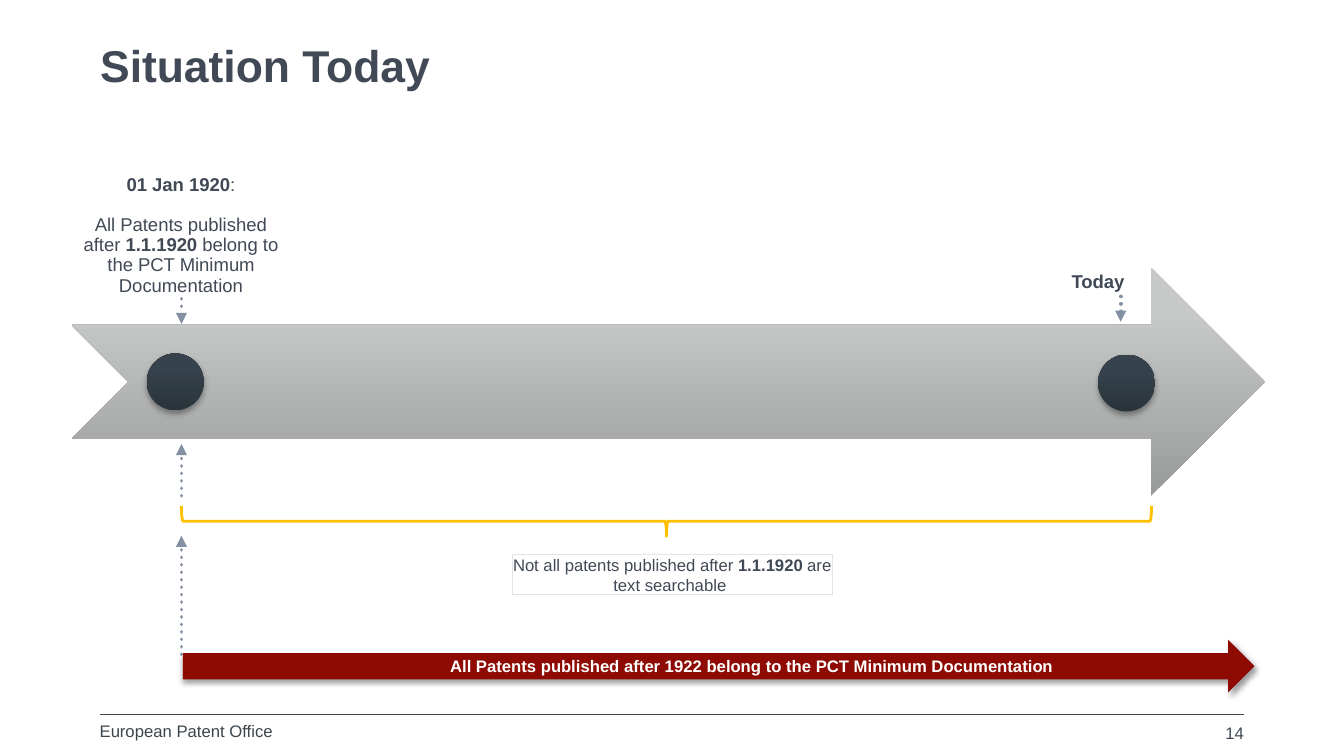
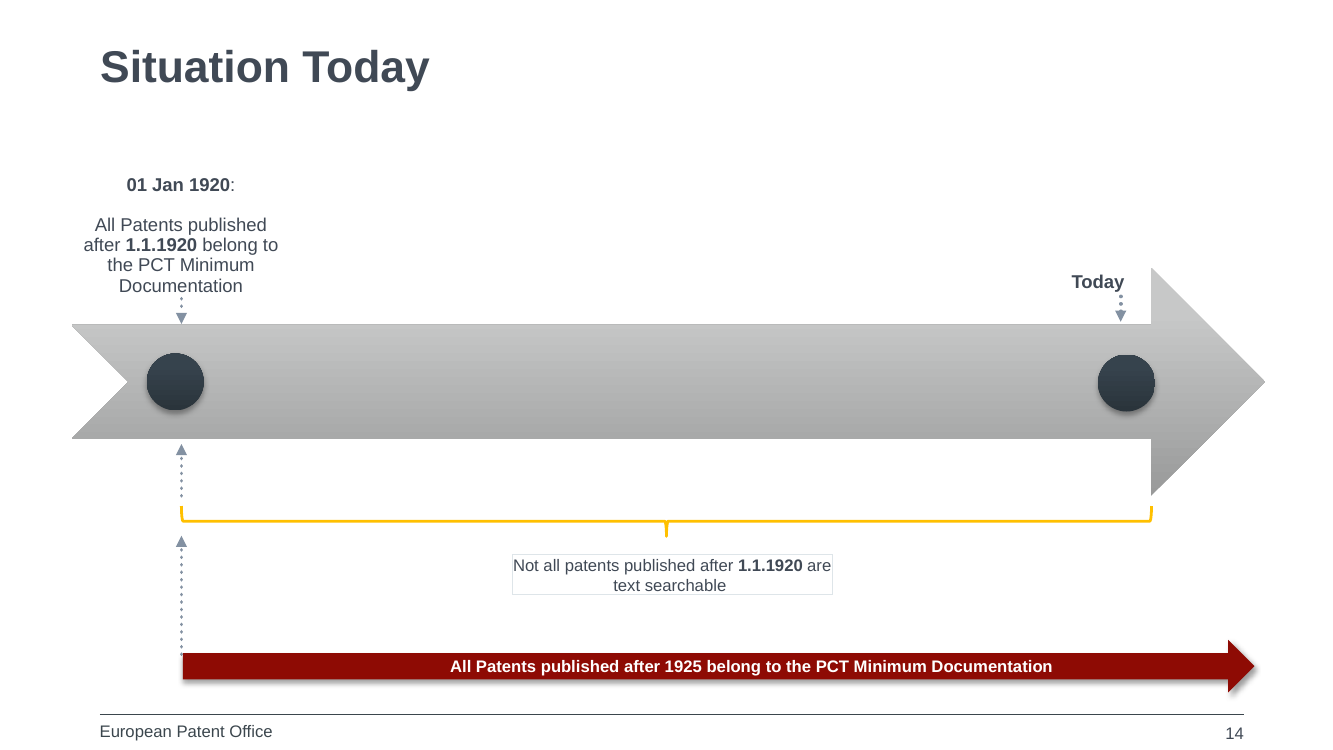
1922: 1922 -> 1925
